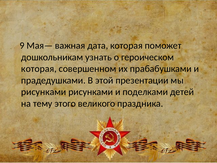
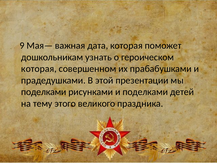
рисунками at (44, 92): рисунками -> поделками
